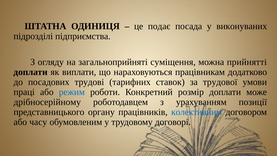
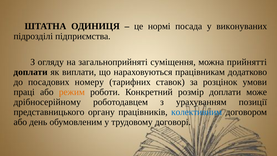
подає: подає -> нормі
трудові: трудові -> номеру
трудової: трудової -> розцінок
режим colour: blue -> orange
часу: часу -> день
